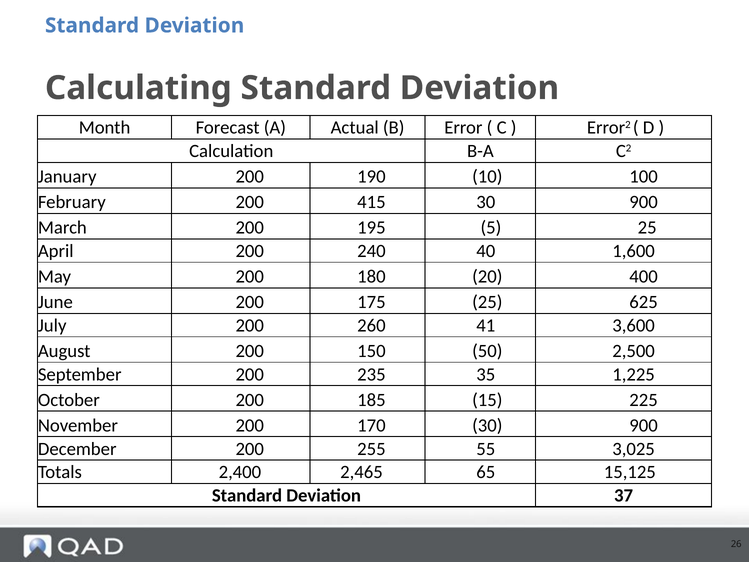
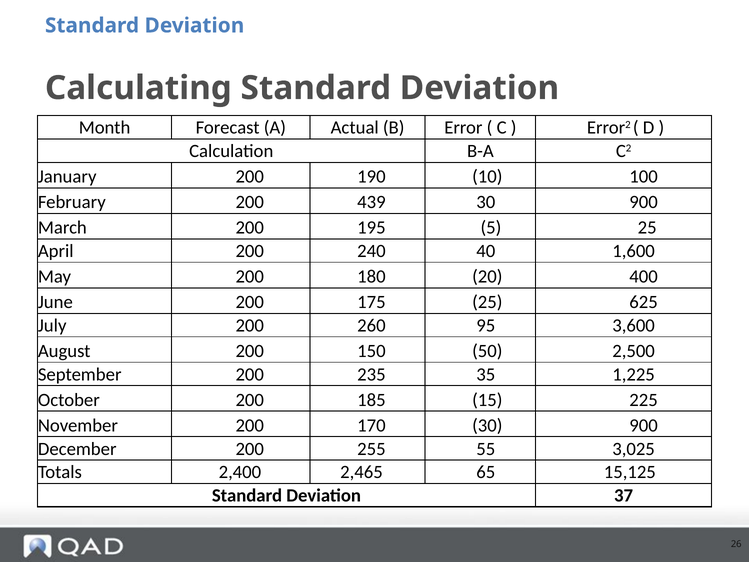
415: 415 -> 439
41: 41 -> 95
